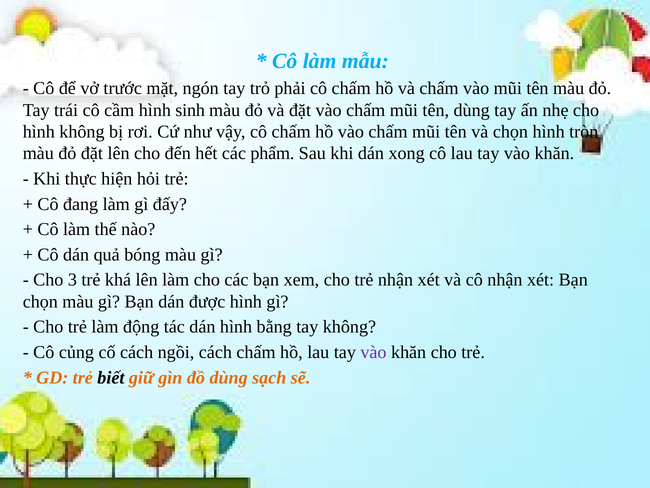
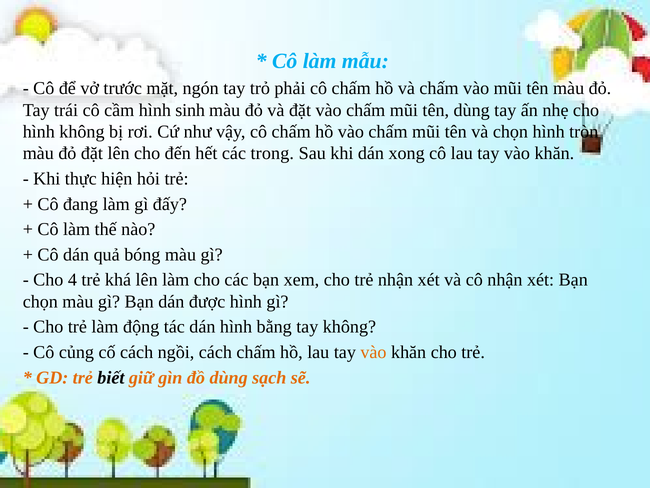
phẩm: phẩm -> trong
3: 3 -> 4
vào at (373, 352) colour: purple -> orange
